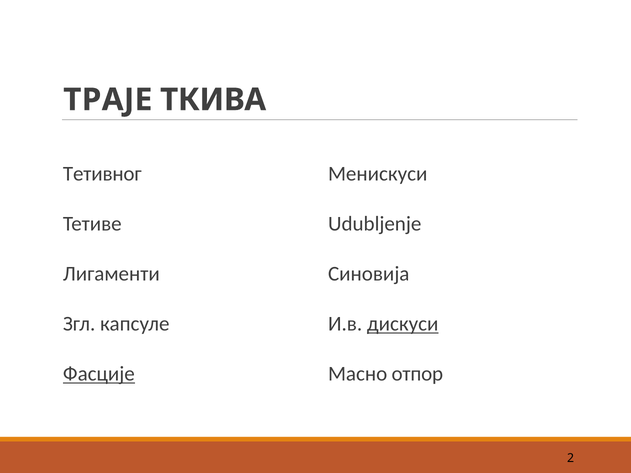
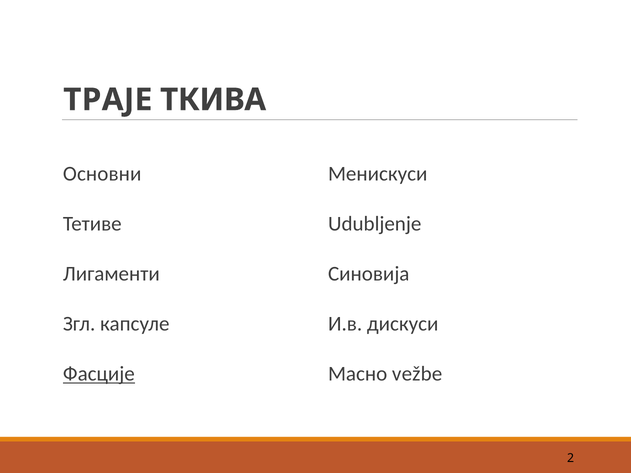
Тетивног: Тетивног -> Основни
дискуси underline: present -> none
отпор: отпор -> vežbe
